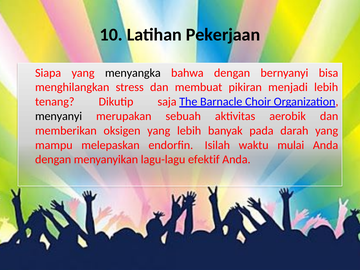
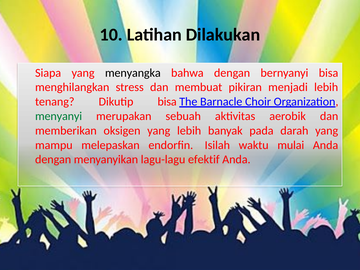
Pekerjaan: Pekerjaan -> Dilakukan
Dikutip saja: saja -> bisa
menyanyi colour: black -> green
